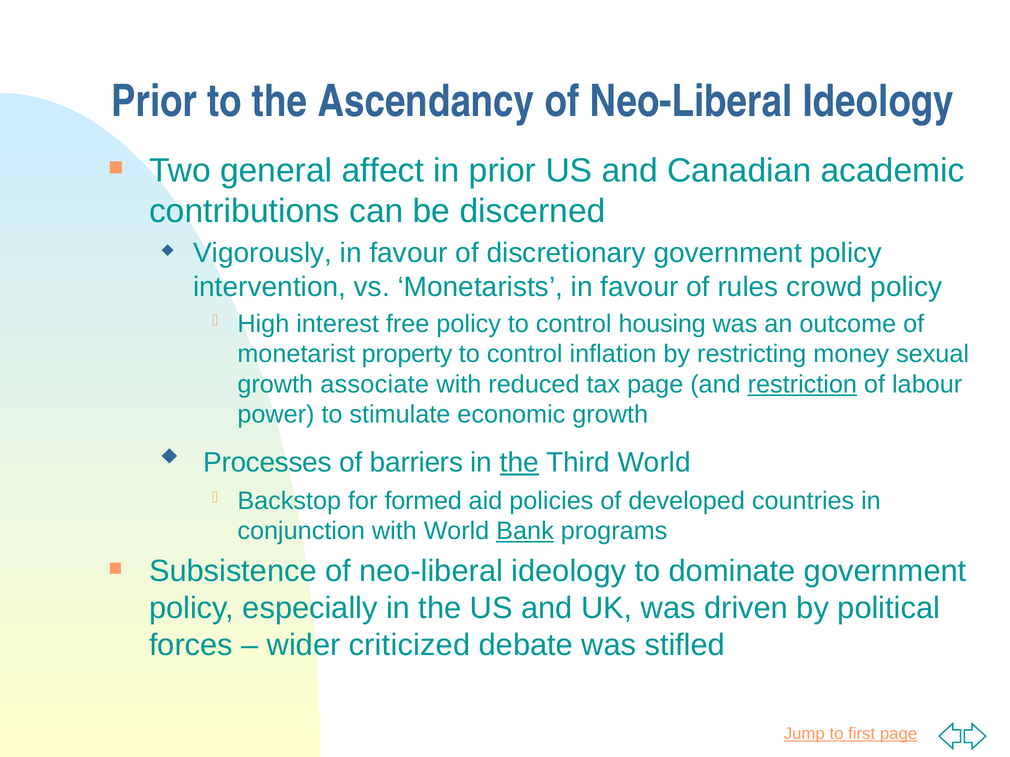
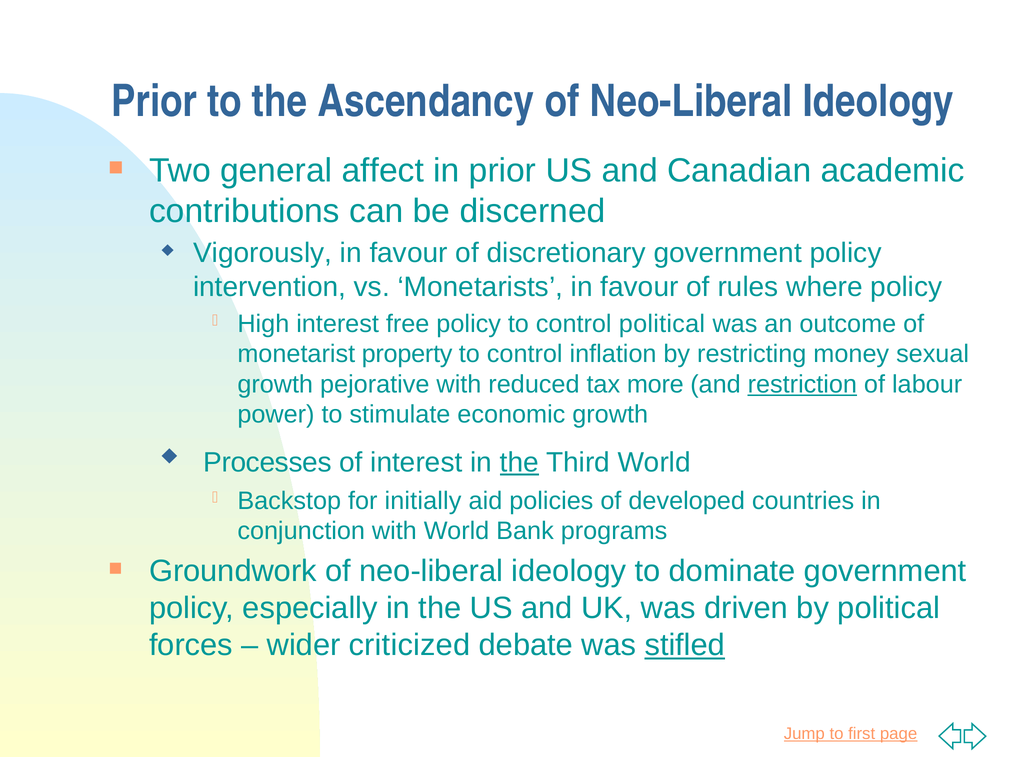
crowd: crowd -> where
control housing: housing -> political
associate: associate -> pejorative
tax page: page -> more
of barriers: barriers -> interest
formed: formed -> initially
Bank underline: present -> none
Subsistence: Subsistence -> Groundwork
stifled underline: none -> present
